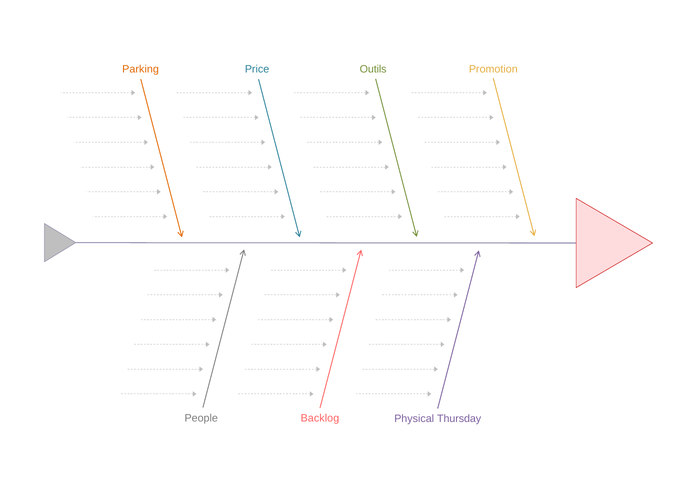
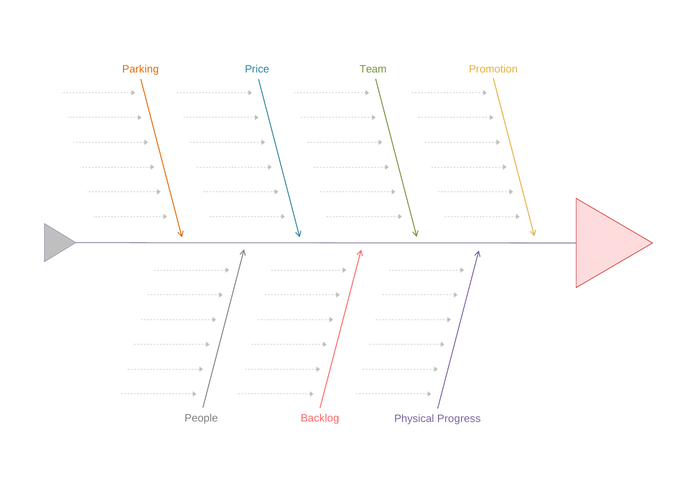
Outils: Outils -> Team
Thursday: Thursday -> Progress
